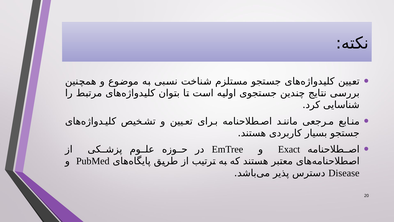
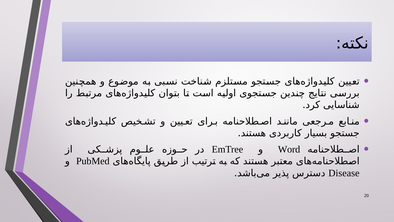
Exact: Exact -> Word
